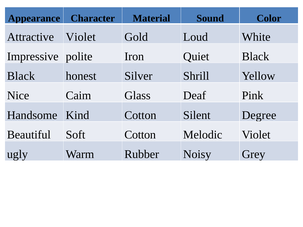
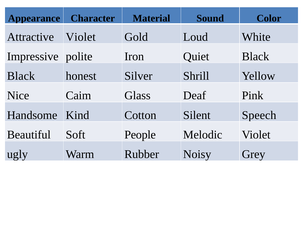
Degree: Degree -> Speech
Soft Cotton: Cotton -> People
